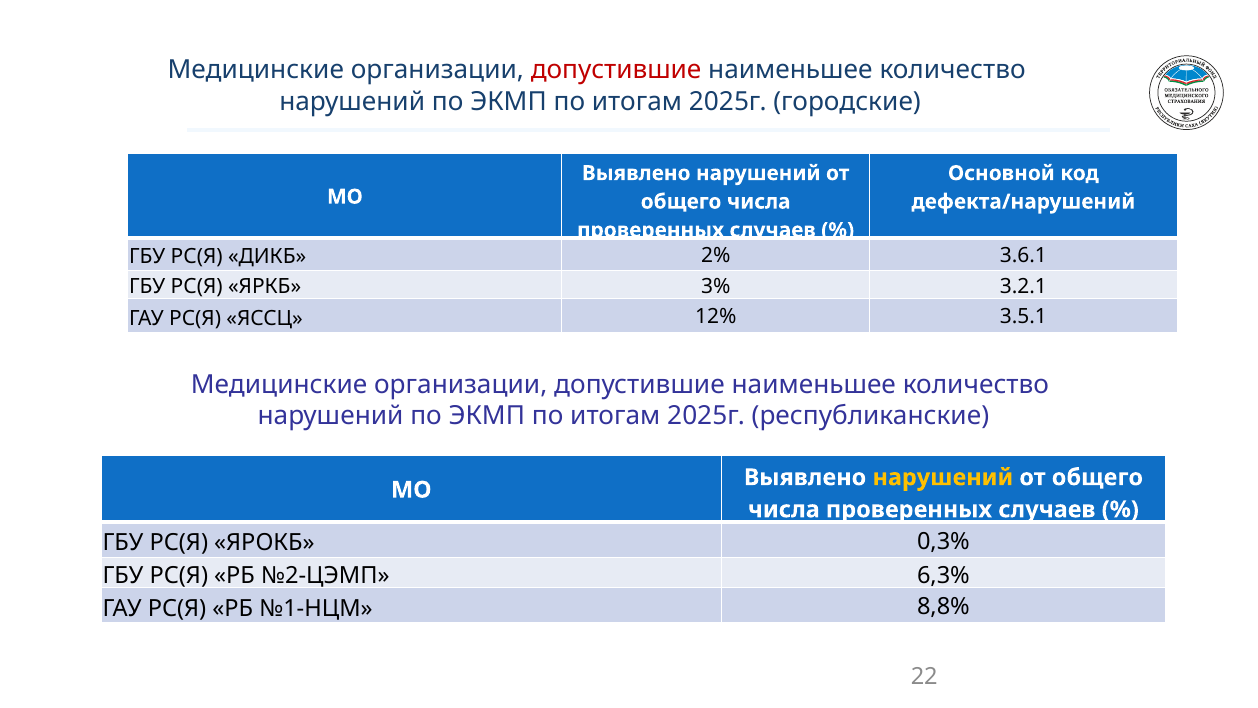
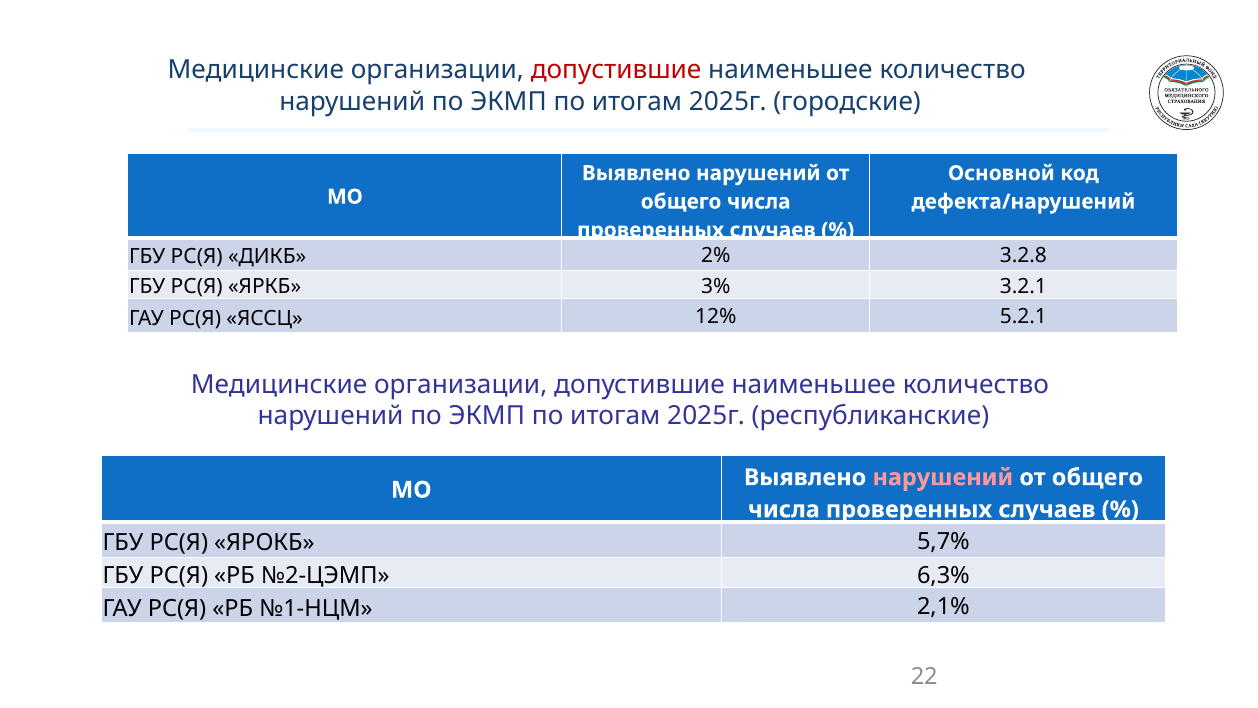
3.6.1: 3.6.1 -> 3.2.8
3.5.1: 3.5.1 -> 5.2.1
нарушений at (943, 477) colour: yellow -> pink
0,3%: 0,3% -> 5,7%
8,8%: 8,8% -> 2,1%
